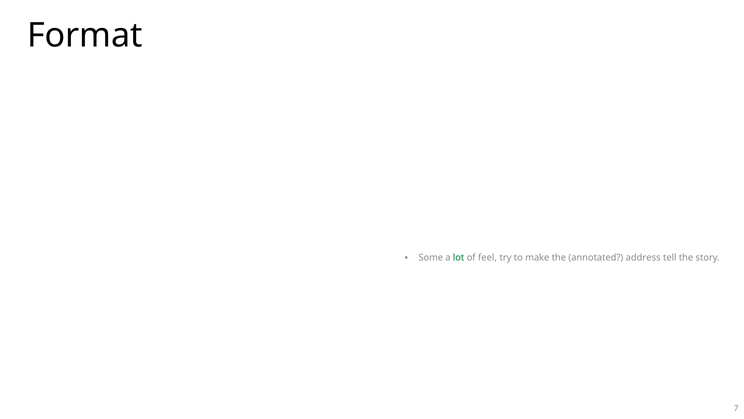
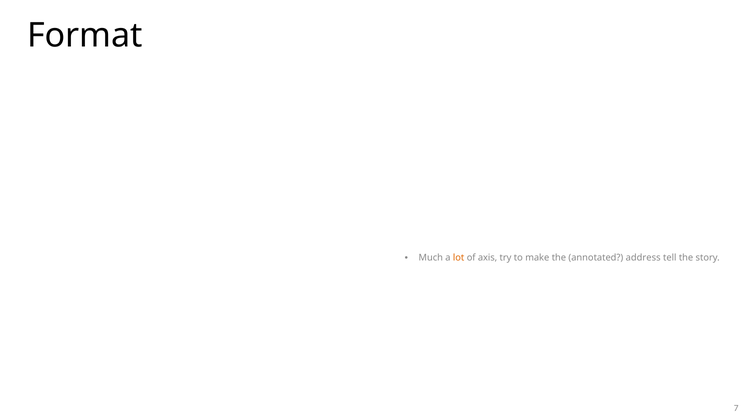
Some: Some -> Much
lot colour: green -> orange
feel: feel -> axis
